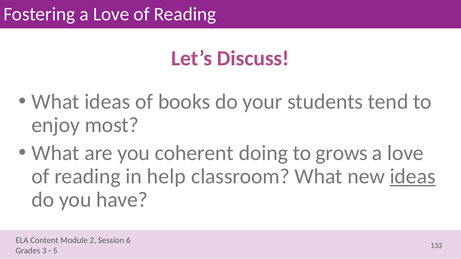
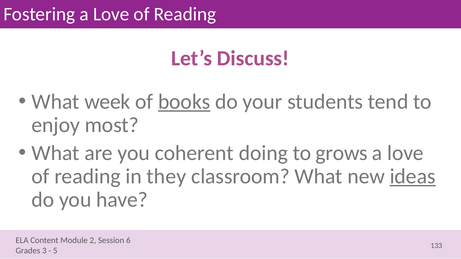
What ideas: ideas -> week
books underline: none -> present
help: help -> they
